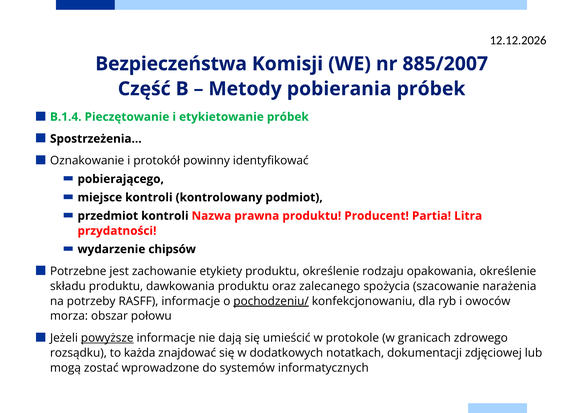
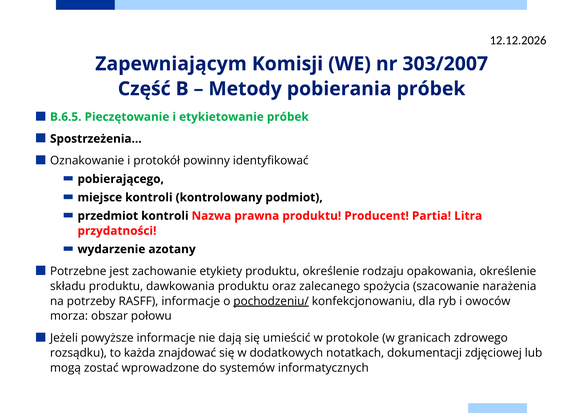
Bezpieczeństwa: Bezpieczeństwa -> Zapewniającym
885/2007: 885/2007 -> 303/2007
B.1.4: B.1.4 -> B.6.5
chipsów: chipsów -> azotany
powyższe underline: present -> none
